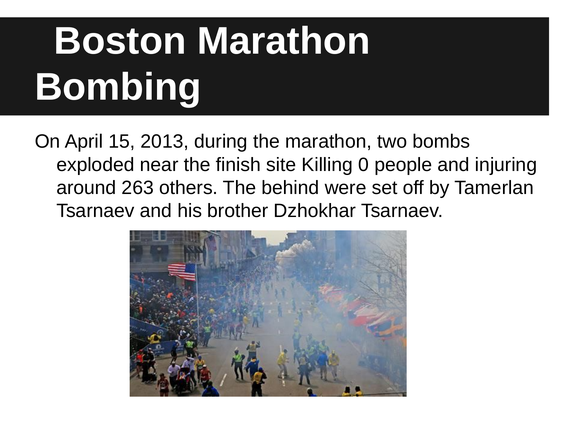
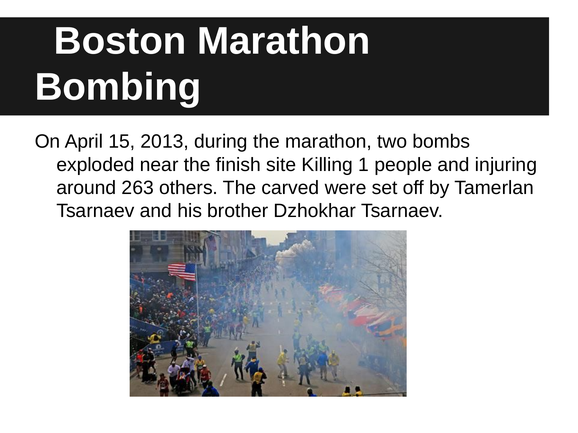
0: 0 -> 1
behind: behind -> carved
